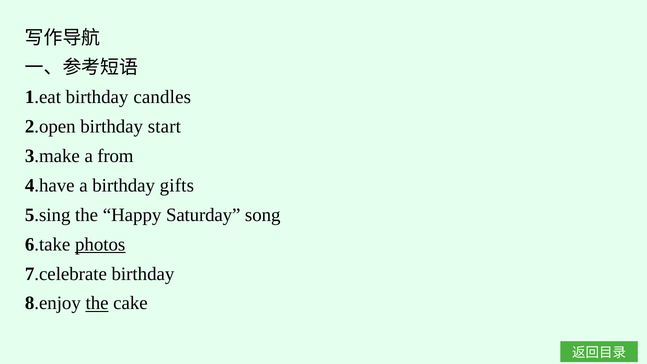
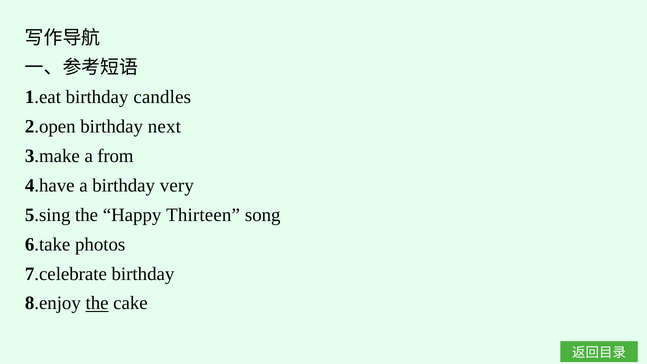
start: start -> next
gifts: gifts -> very
Saturday: Saturday -> Thirteen
photos underline: present -> none
